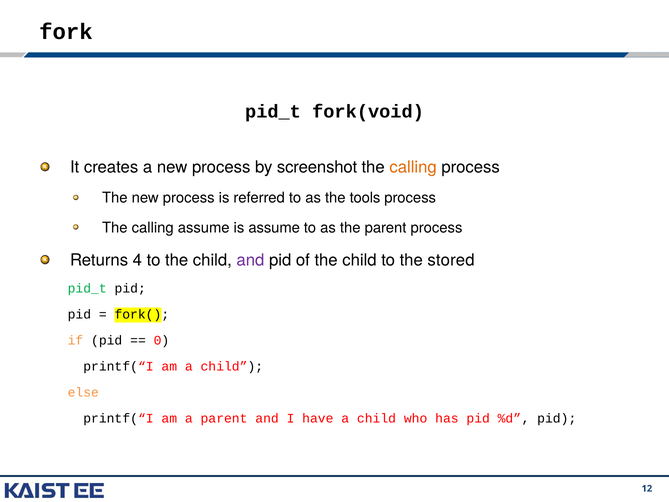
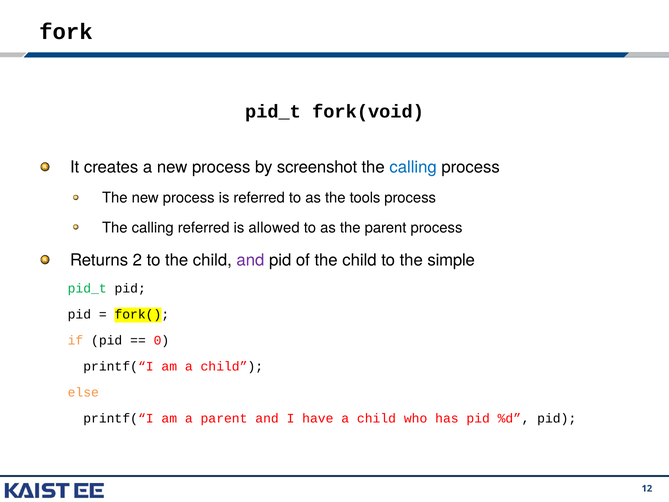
calling at (413, 167) colour: orange -> blue
calling assume: assume -> referred
is assume: assume -> allowed
4: 4 -> 2
stored: stored -> simple
